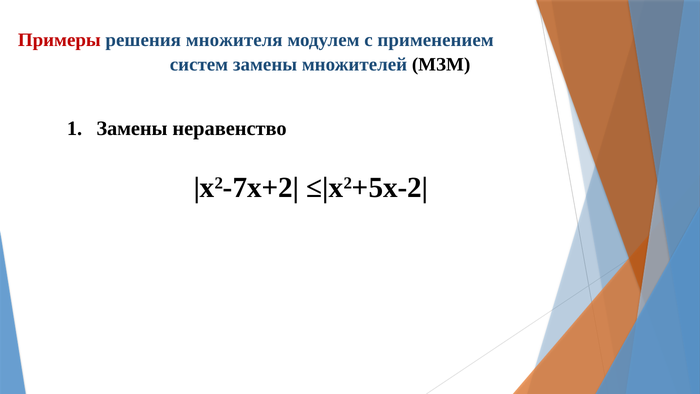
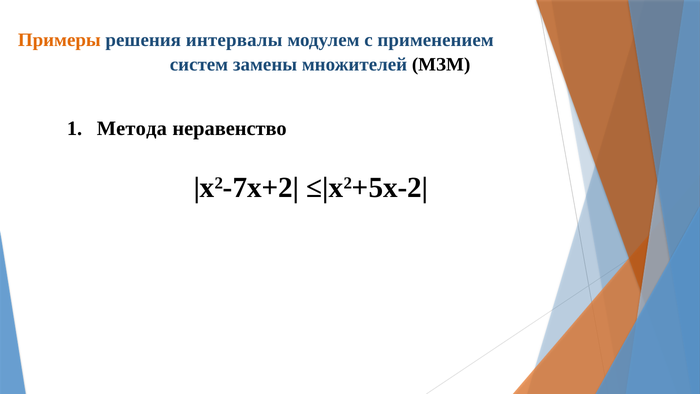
Примеры colour: red -> orange
множителя: множителя -> интервалы
Замены at (132, 129): Замены -> Метода
